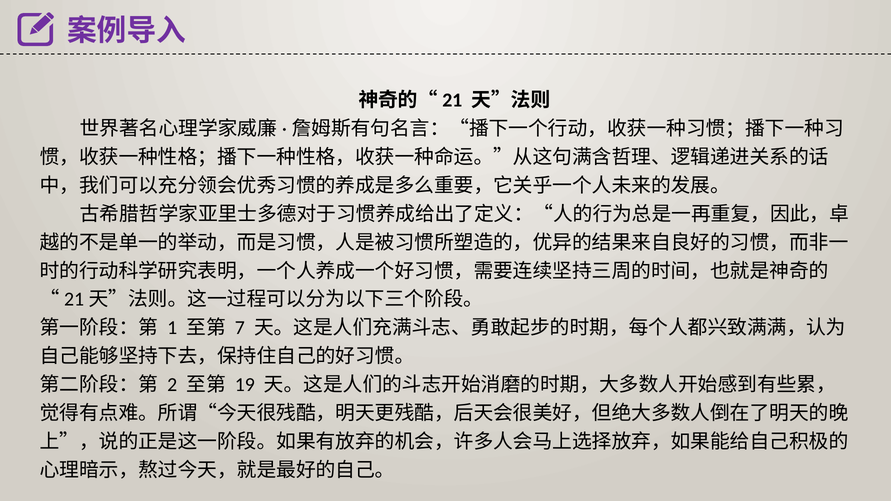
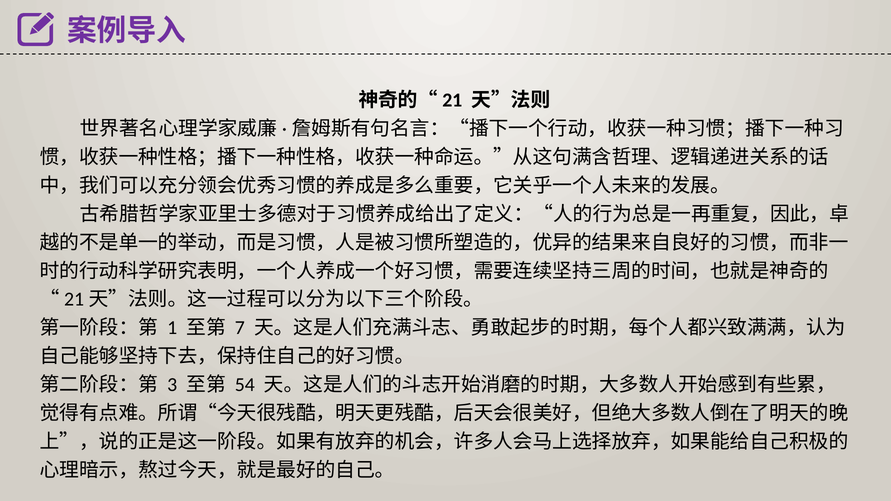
2: 2 -> 3
19: 19 -> 54
